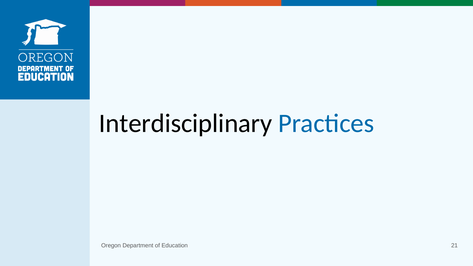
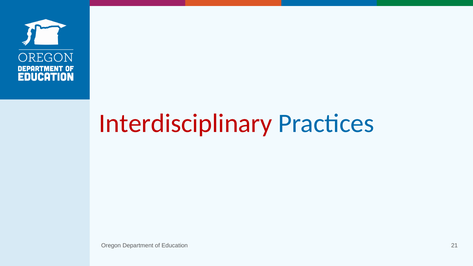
Interdisciplinary colour: black -> red
